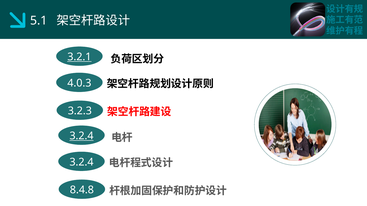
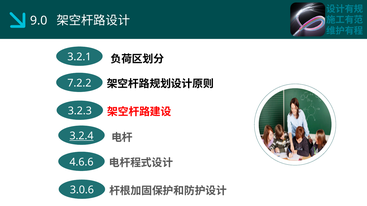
5.1: 5.1 -> 9.0
3.2.1 underline: present -> none
4.0.3: 4.0.3 -> 7.2.2
3.2.4 at (81, 162): 3.2.4 -> 4.6.6
8.4.8: 8.4.8 -> 3.0.6
